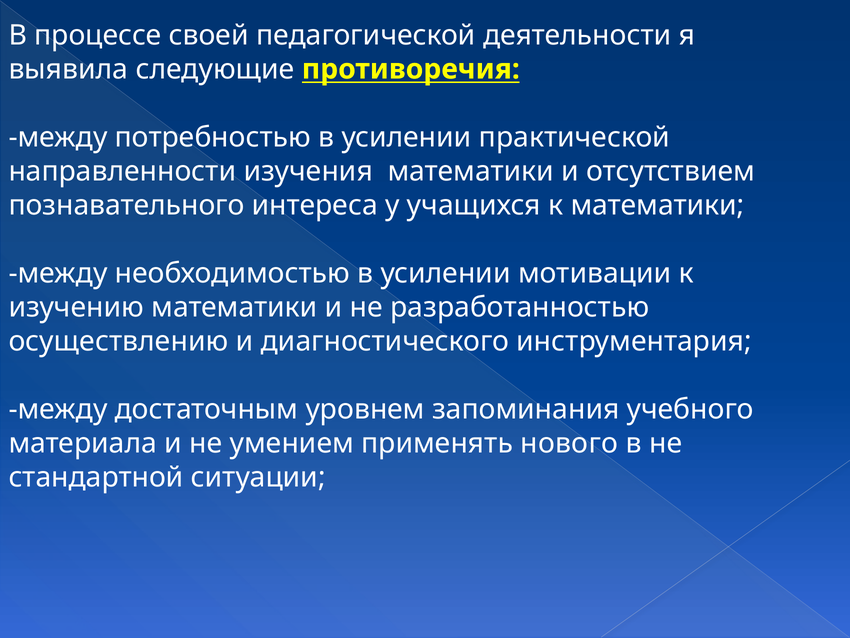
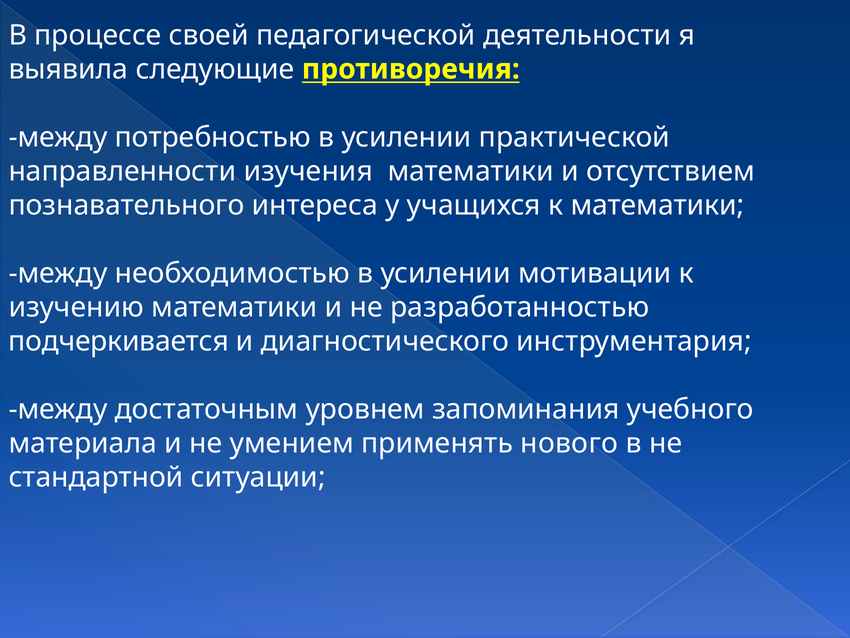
осуществлению: осуществлению -> подчеркивается
